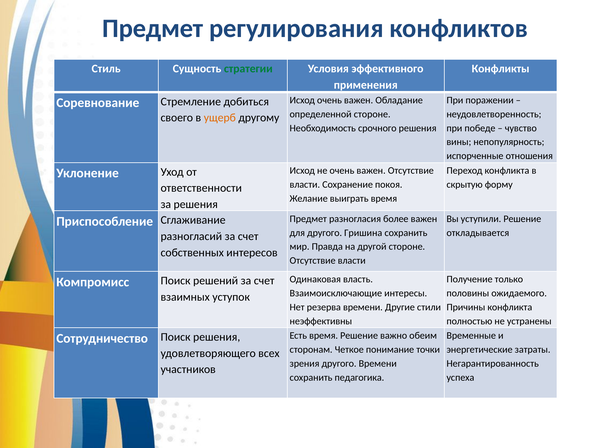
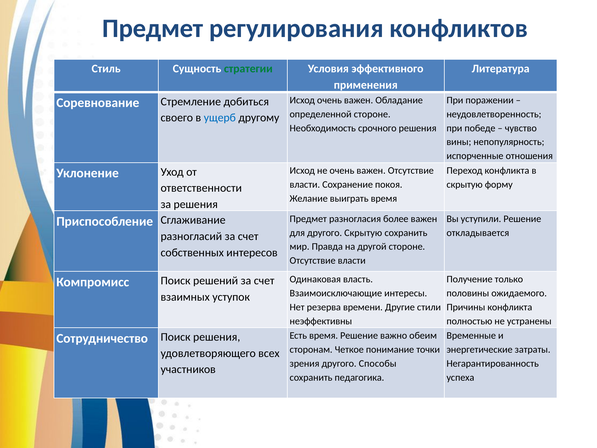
Конфликты: Конфликты -> Литература
ущерб colour: orange -> blue
другого Гришина: Гришина -> Скрытую
другого Времени: Времени -> Способы
